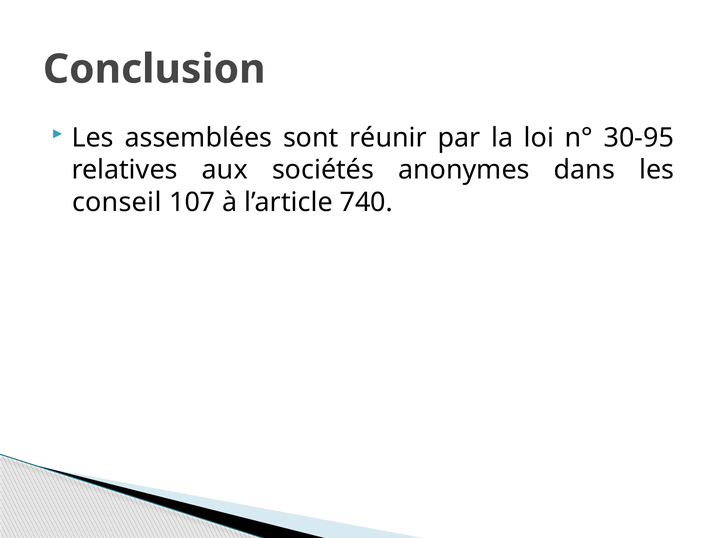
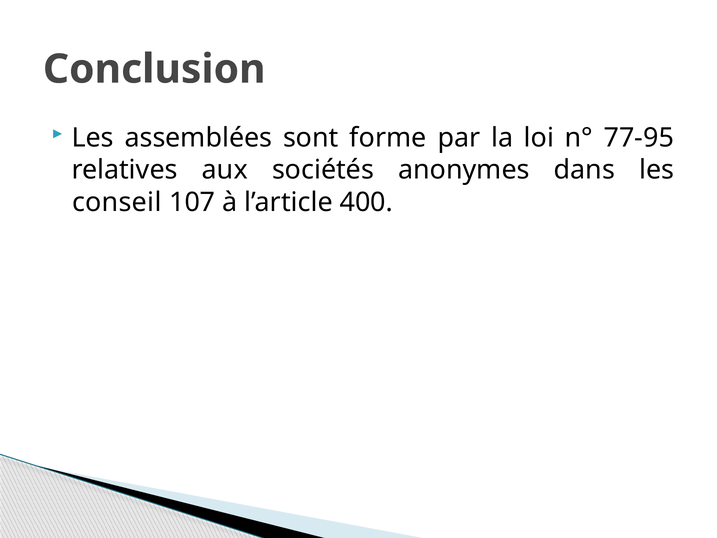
réunir: réunir -> forme
30-95: 30-95 -> 77-95
740: 740 -> 400
